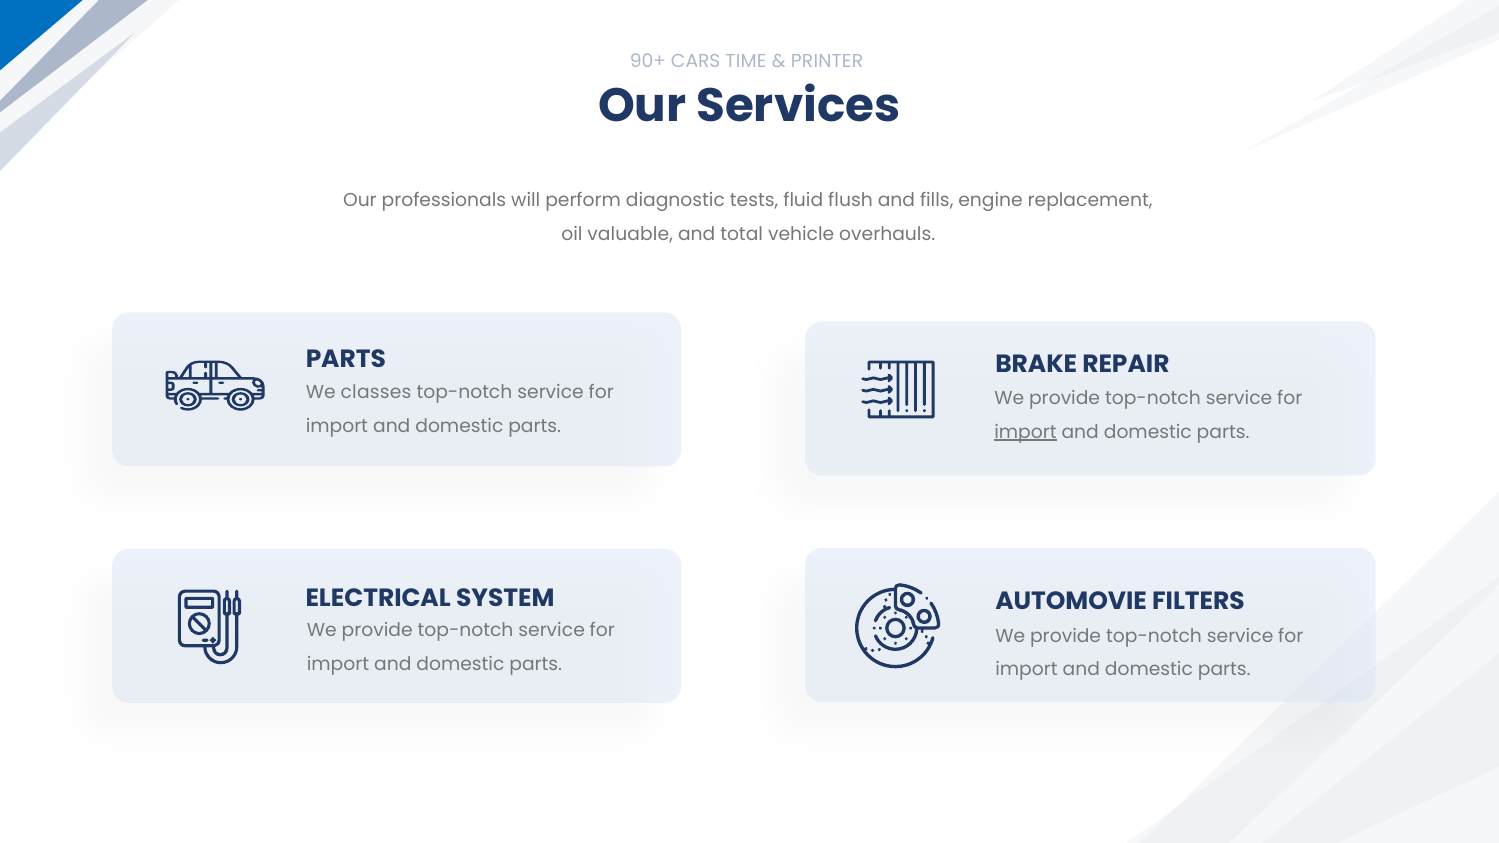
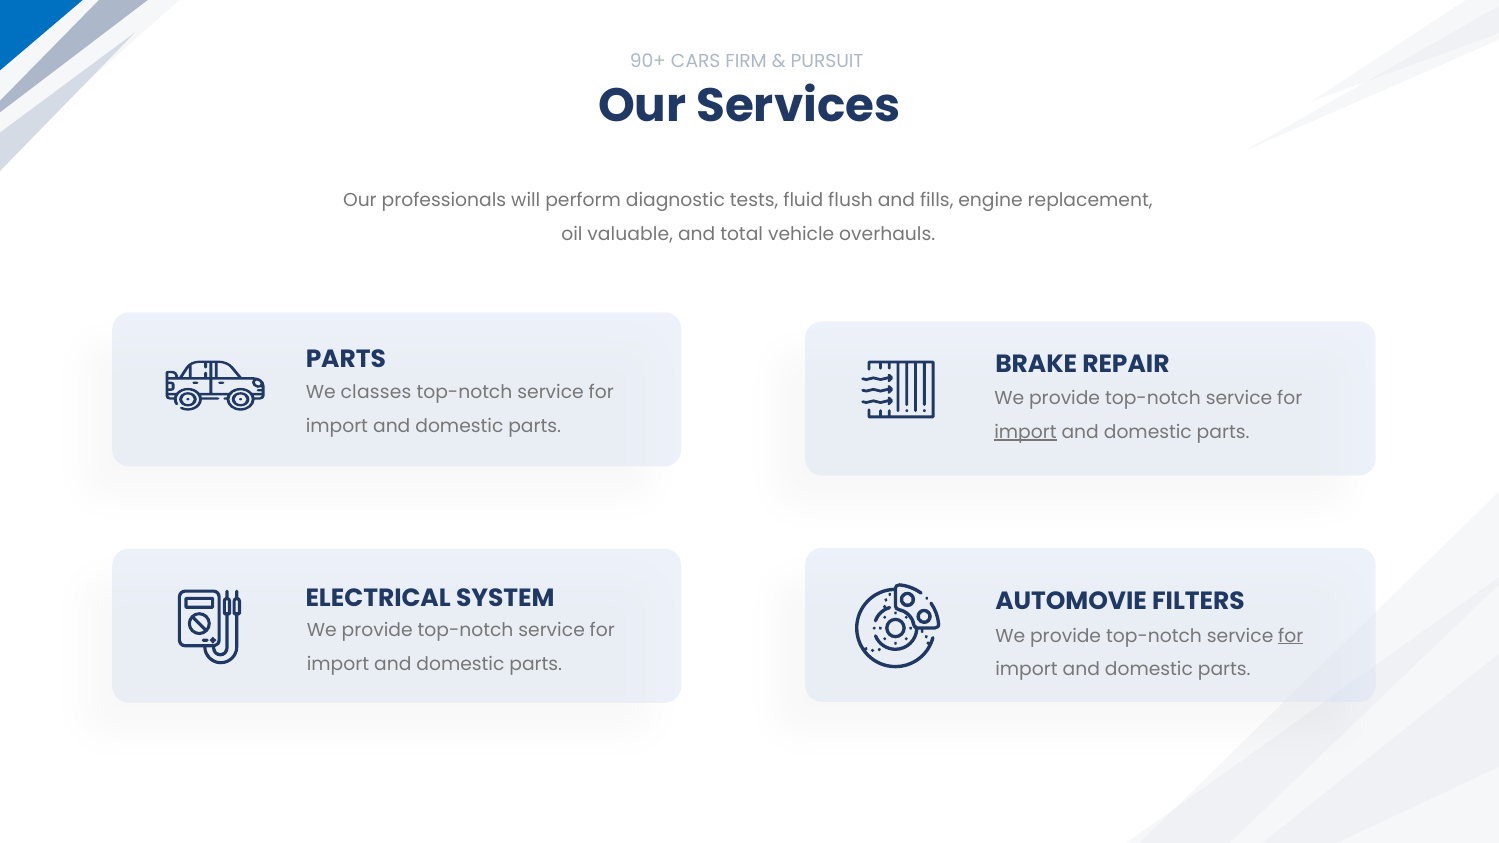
TIME: TIME -> FIRM
PRINTER: PRINTER -> PURSUIT
for at (1291, 636) underline: none -> present
